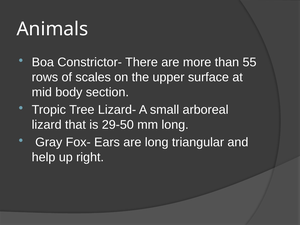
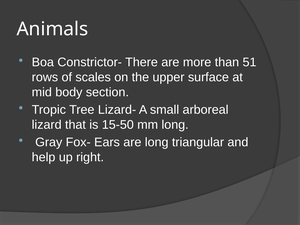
55: 55 -> 51
29-50: 29-50 -> 15-50
